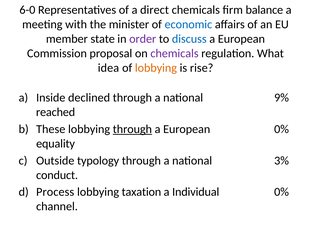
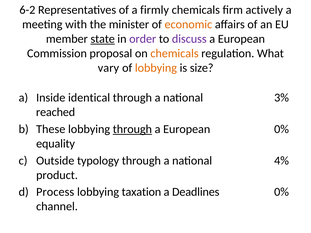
6-0: 6-0 -> 6-2
direct: direct -> firmly
balance: balance -> actively
economic colour: blue -> orange
state underline: none -> present
discuss colour: blue -> purple
chemicals at (175, 54) colour: purple -> orange
idea: idea -> vary
rise: rise -> size
declined: declined -> identical
9%: 9% -> 3%
3%: 3% -> 4%
conduct: conduct -> product
Individual: Individual -> Deadlines
